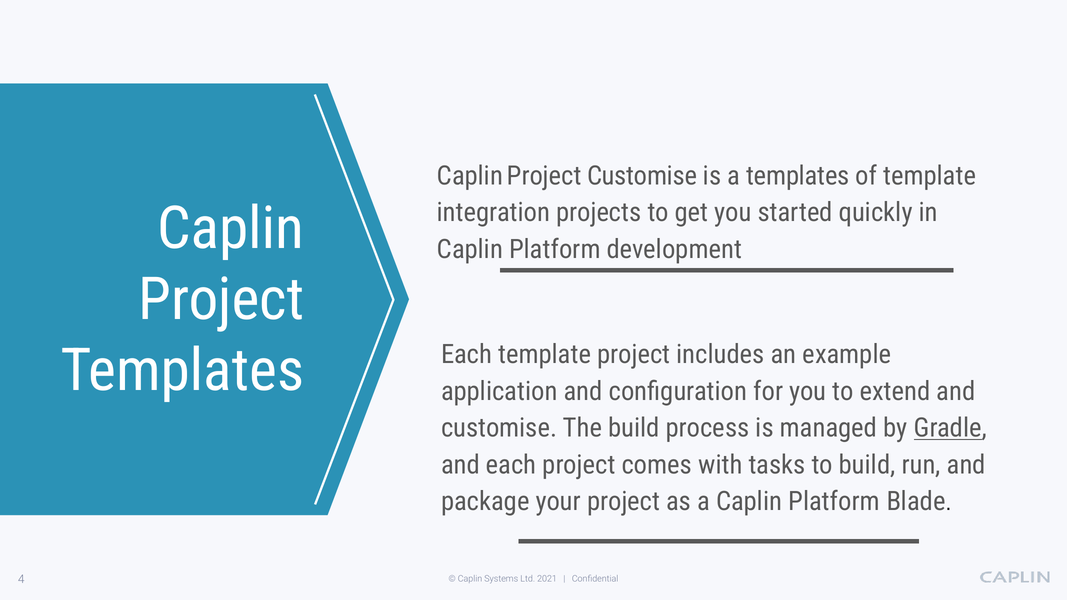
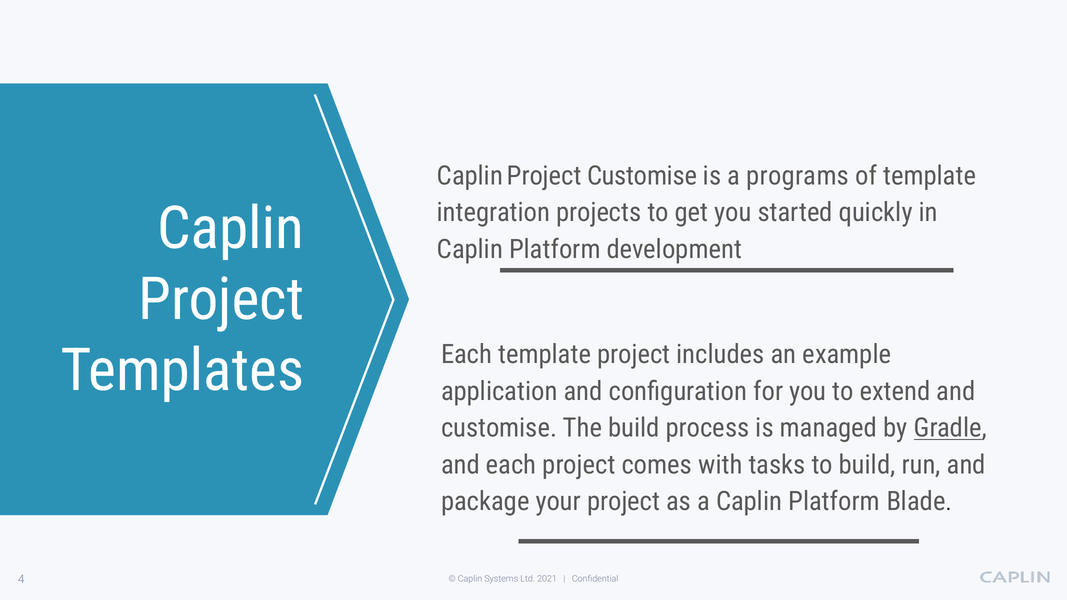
a templates: templates -> programs
